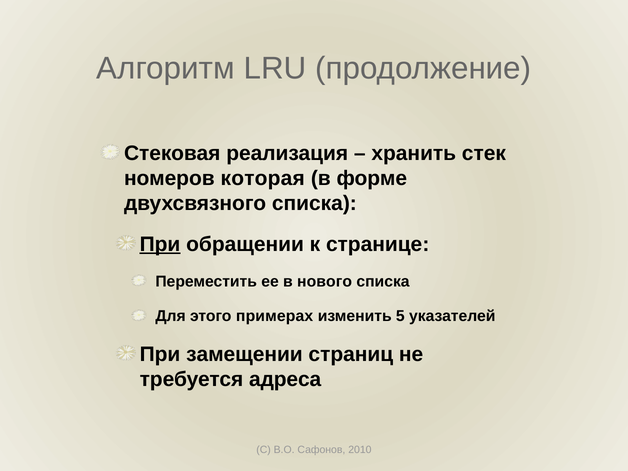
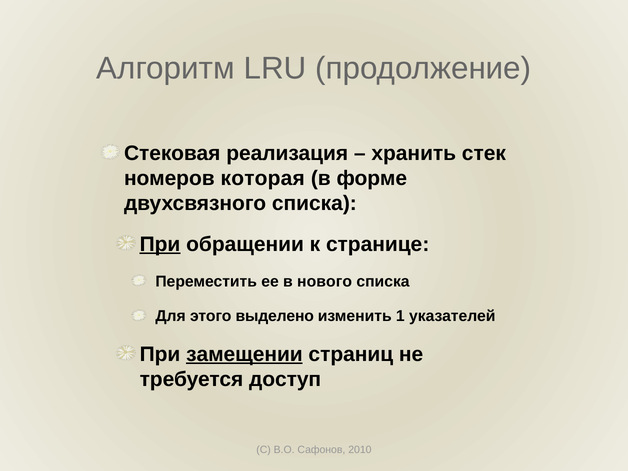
примерах: примерах -> выделено
5: 5 -> 1
замещении underline: none -> present
адреса: адреса -> доступ
